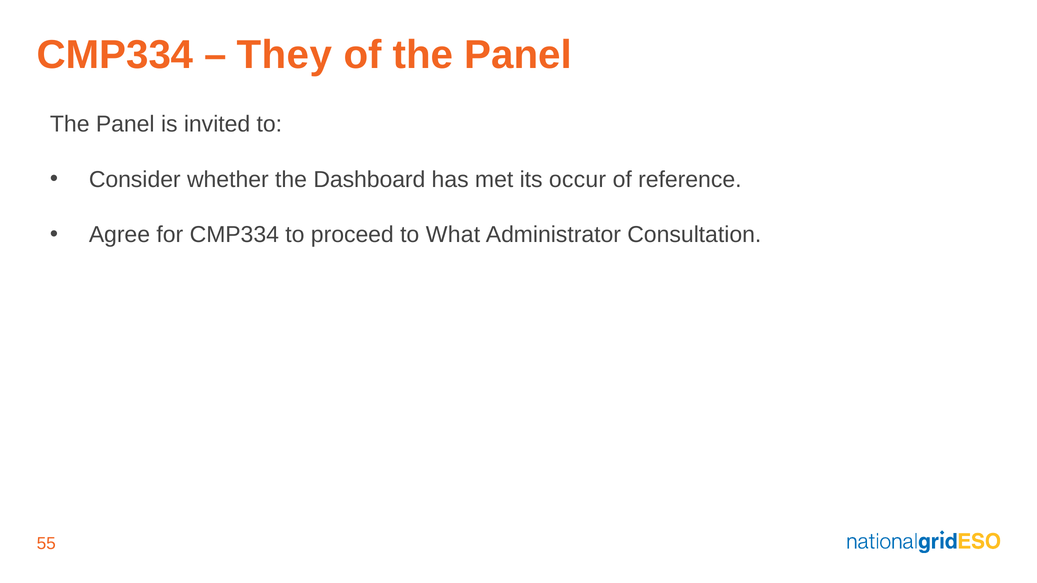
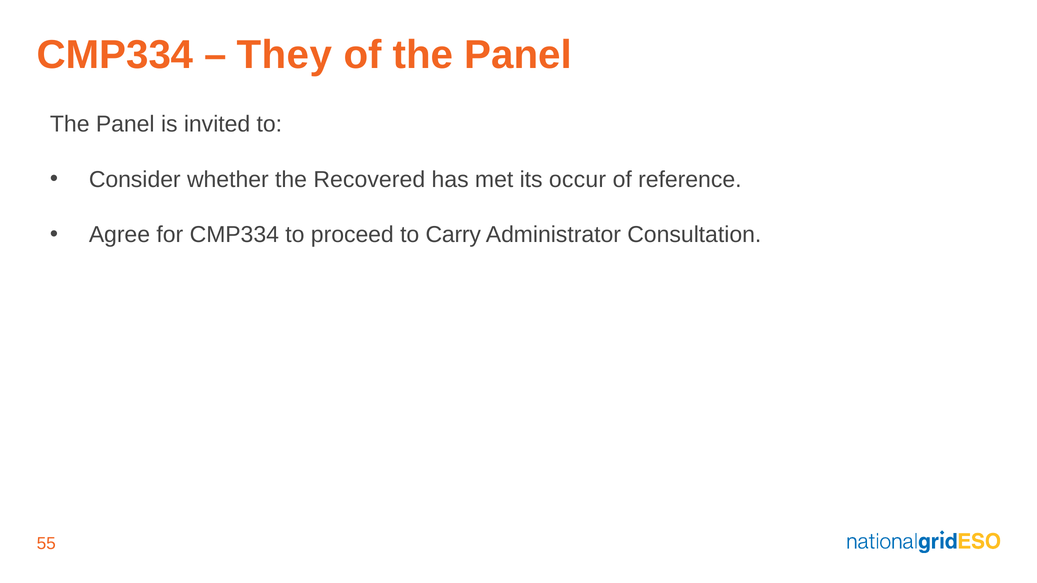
Dashboard: Dashboard -> Recovered
What: What -> Carry
